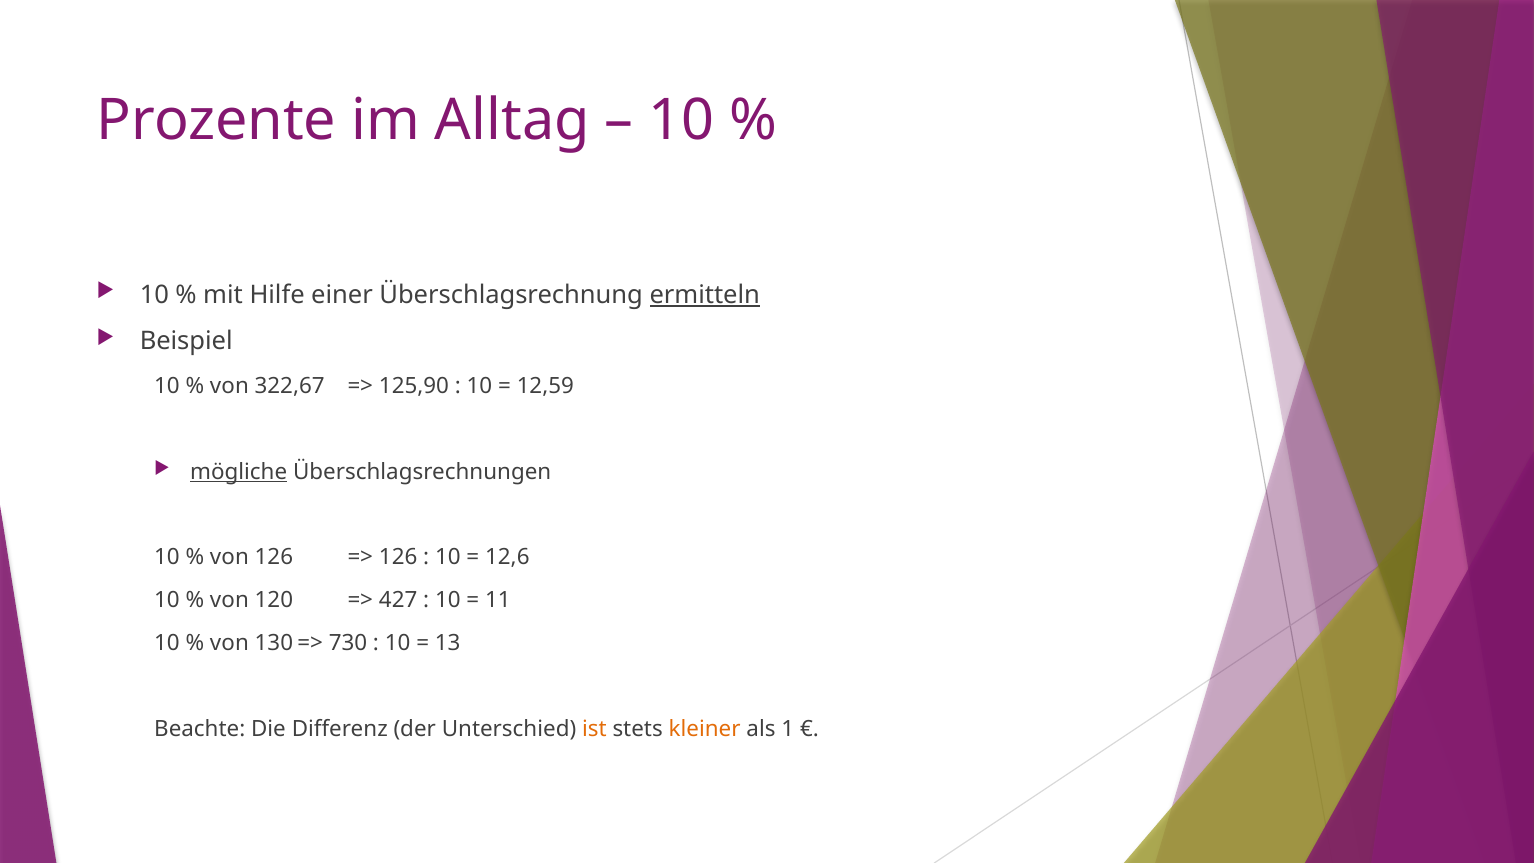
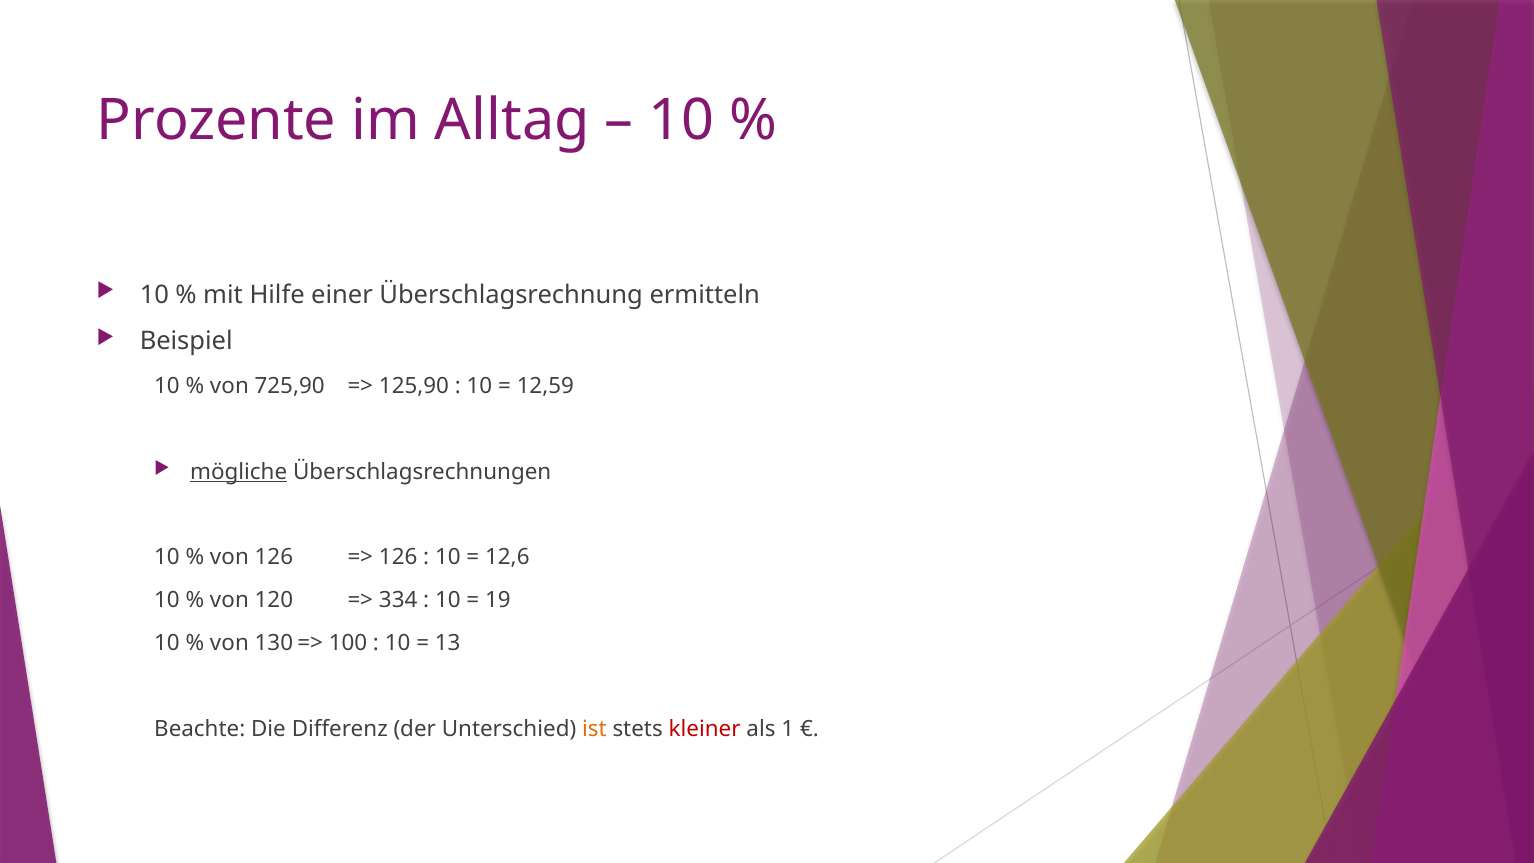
ermitteln underline: present -> none
322,67: 322,67 -> 725,90
427: 427 -> 334
11: 11 -> 19
730: 730 -> 100
kleiner colour: orange -> red
